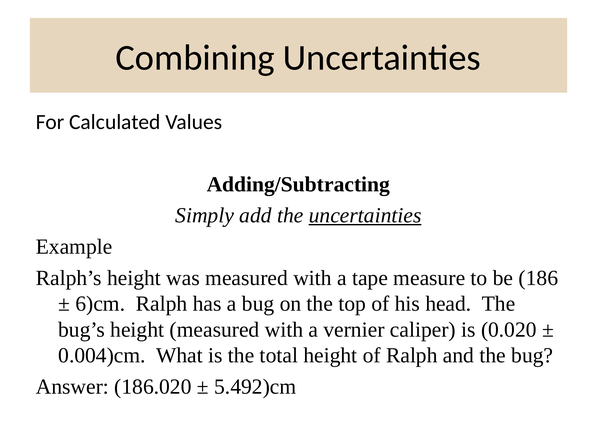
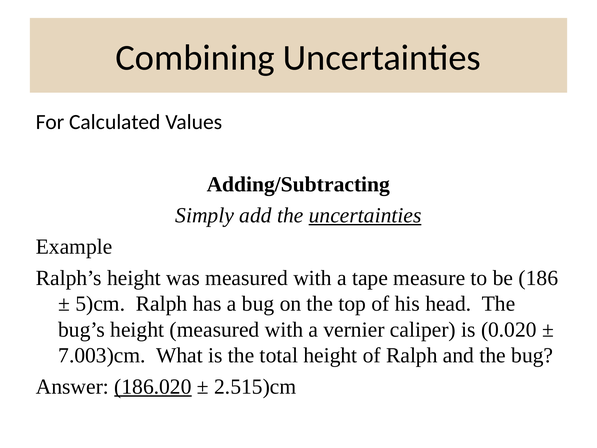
6)cm: 6)cm -> 5)cm
0.004)cm: 0.004)cm -> 7.003)cm
186.020 underline: none -> present
5.492)cm: 5.492)cm -> 2.515)cm
